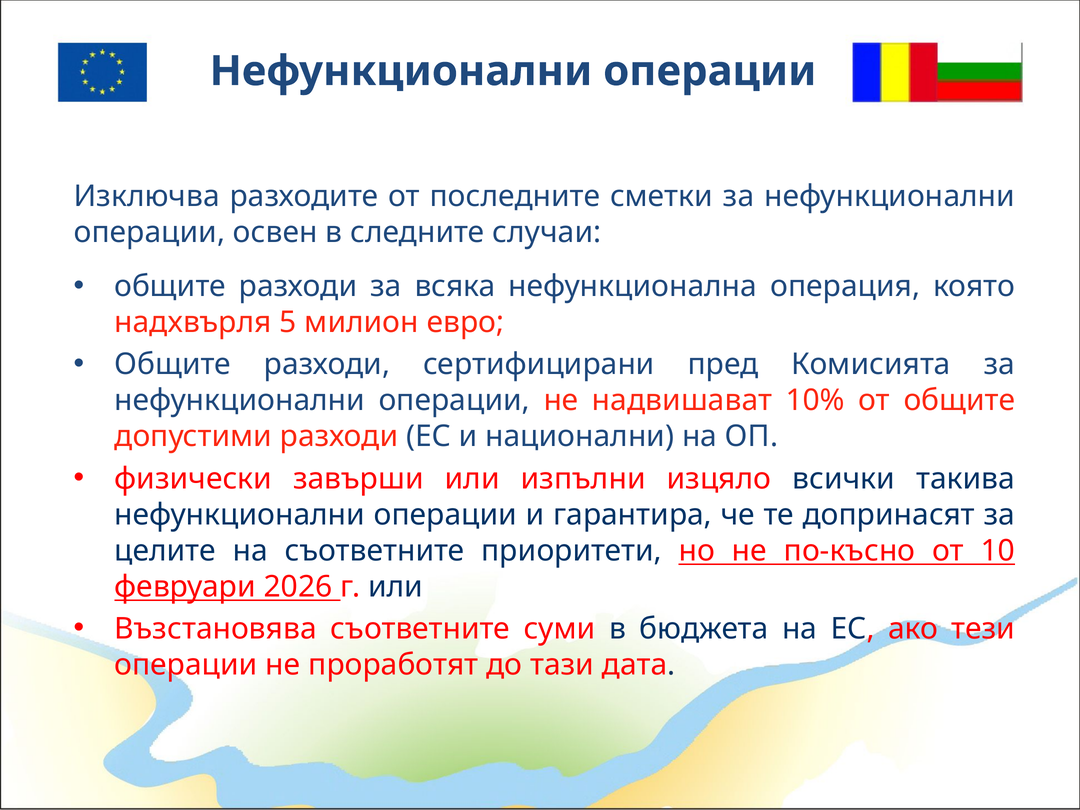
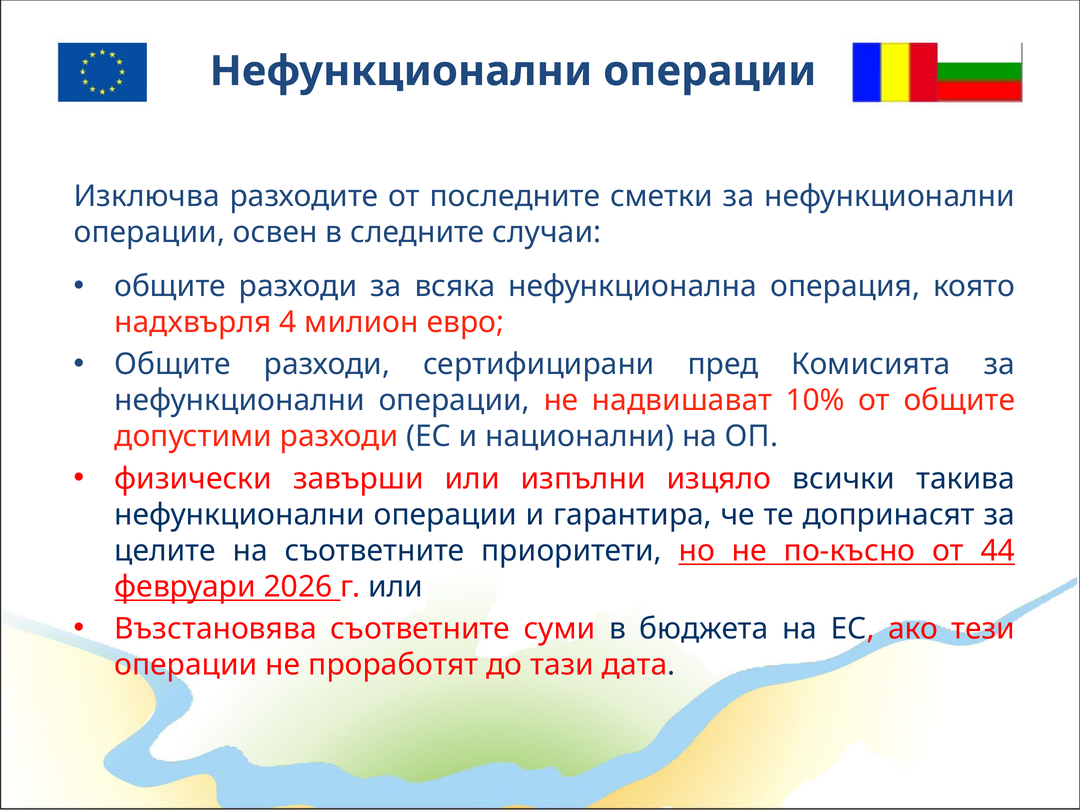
5: 5 -> 4
10: 10 -> 44
